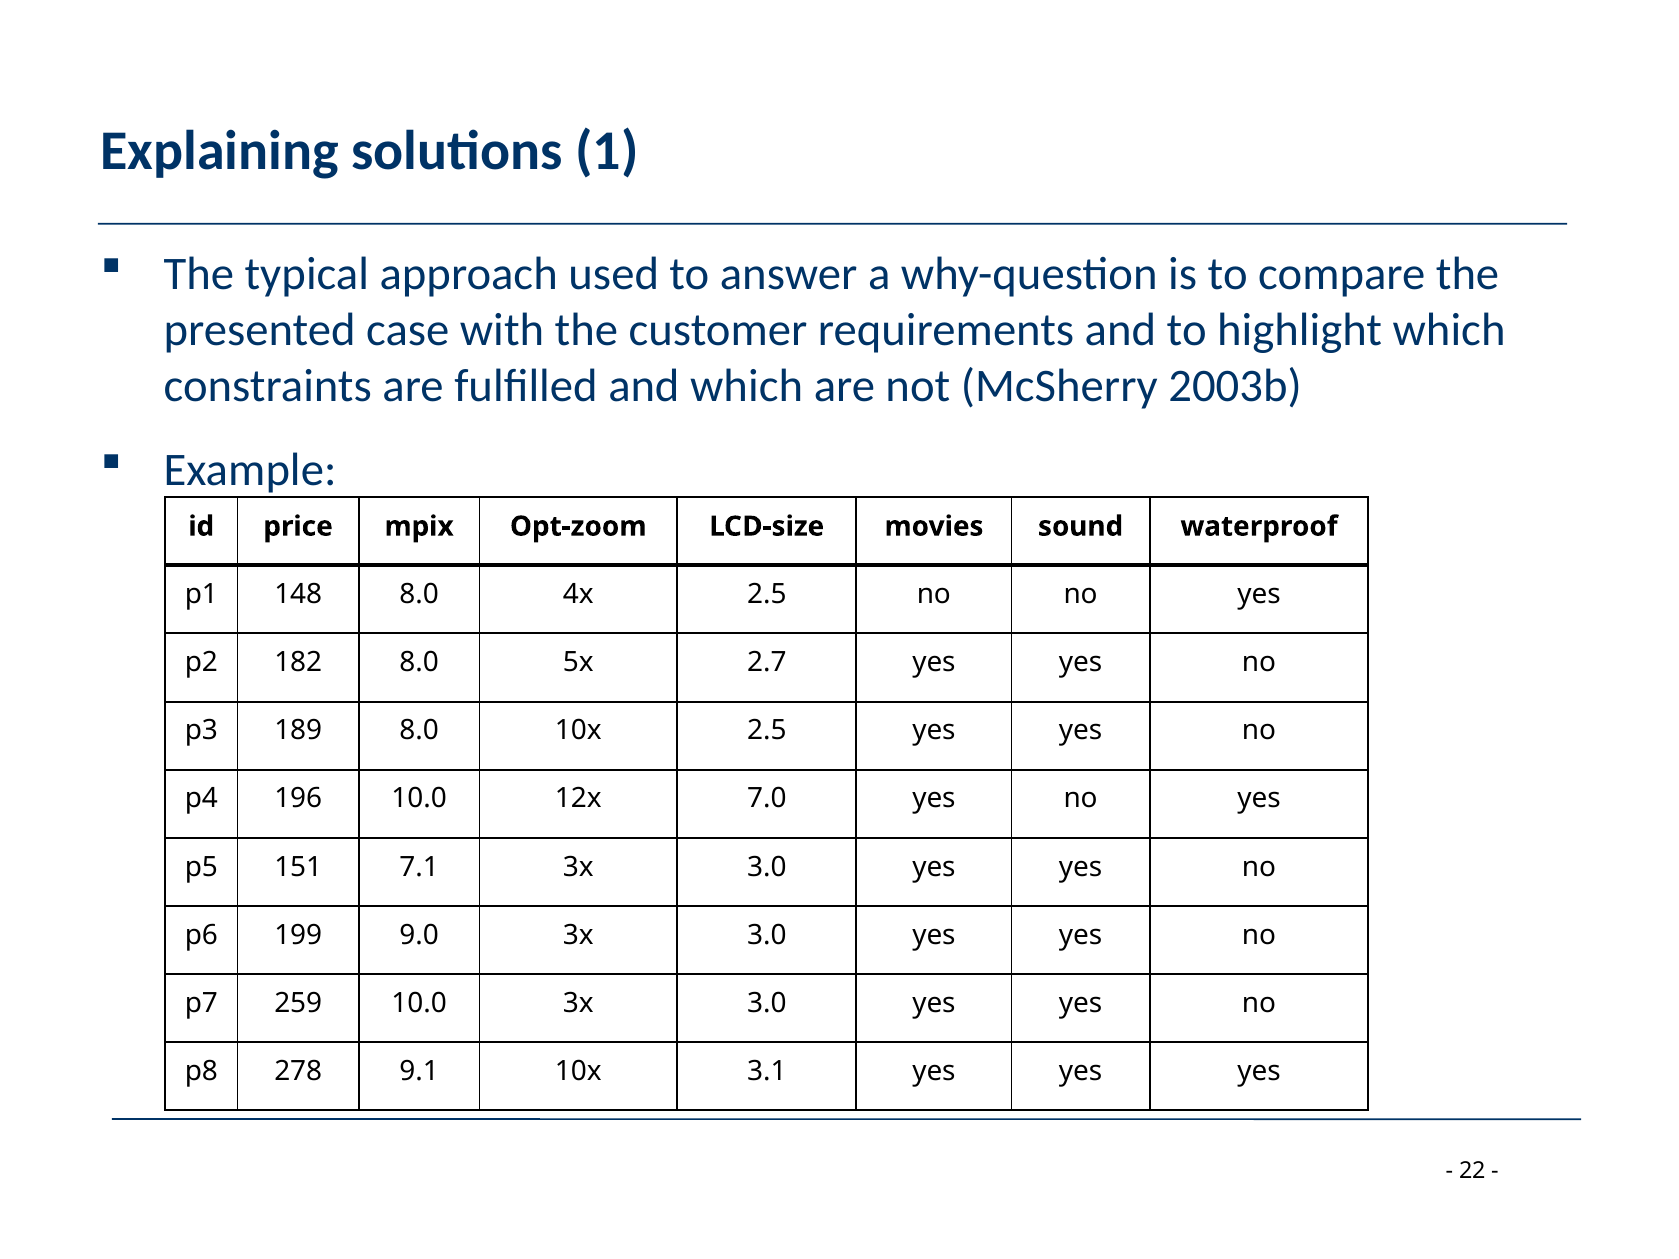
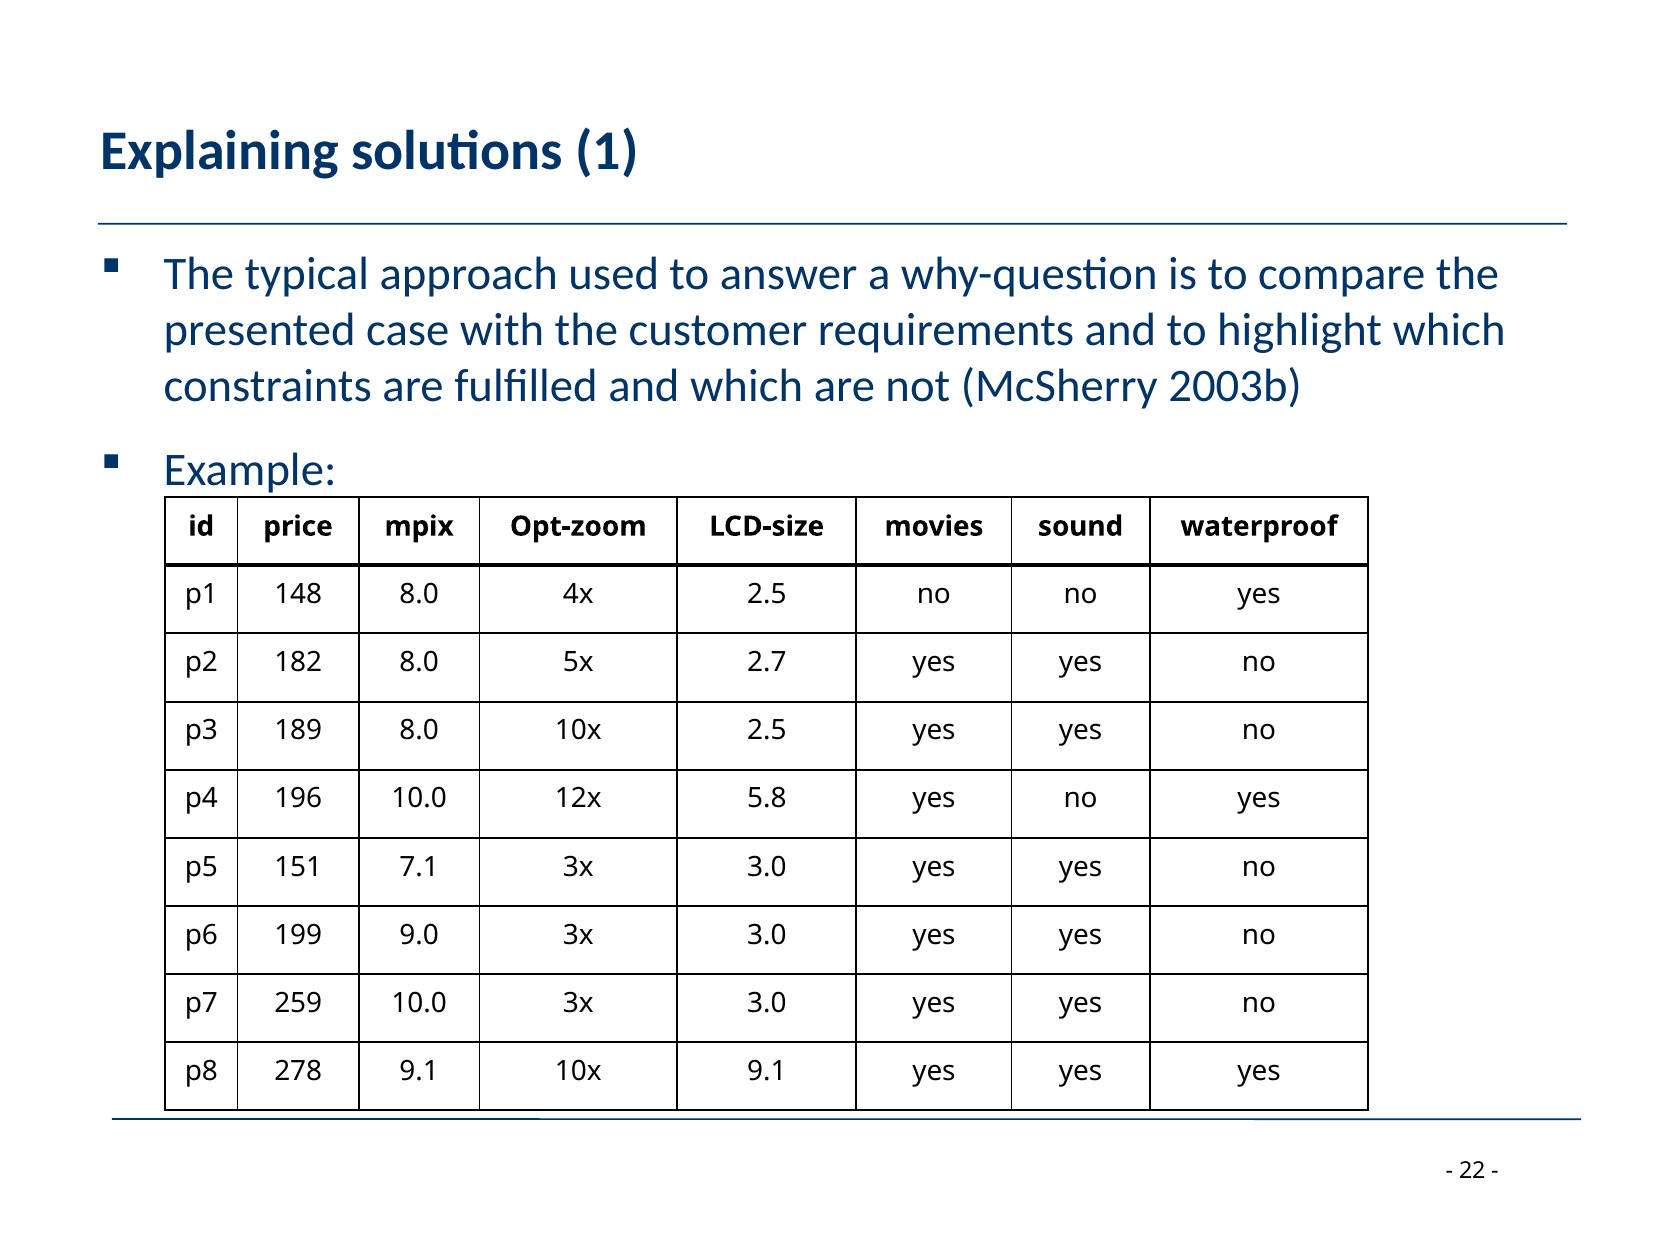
7.0: 7.0 -> 5.8
10x 3.1: 3.1 -> 9.1
